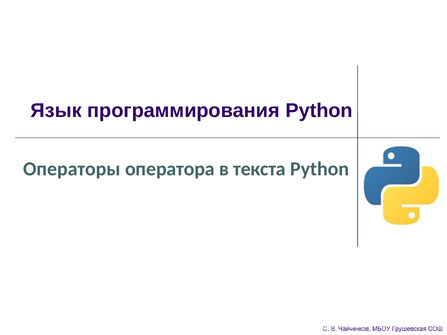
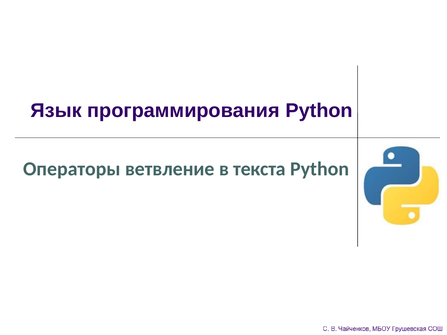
оператора: оператора -> ветвление
